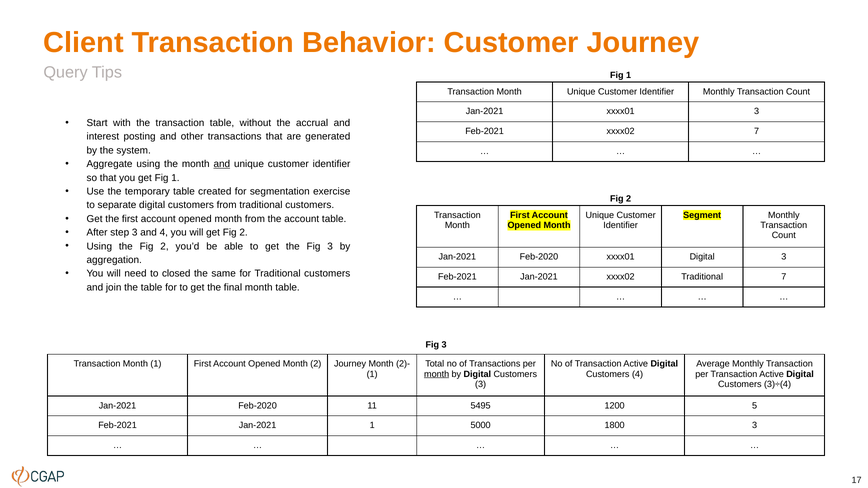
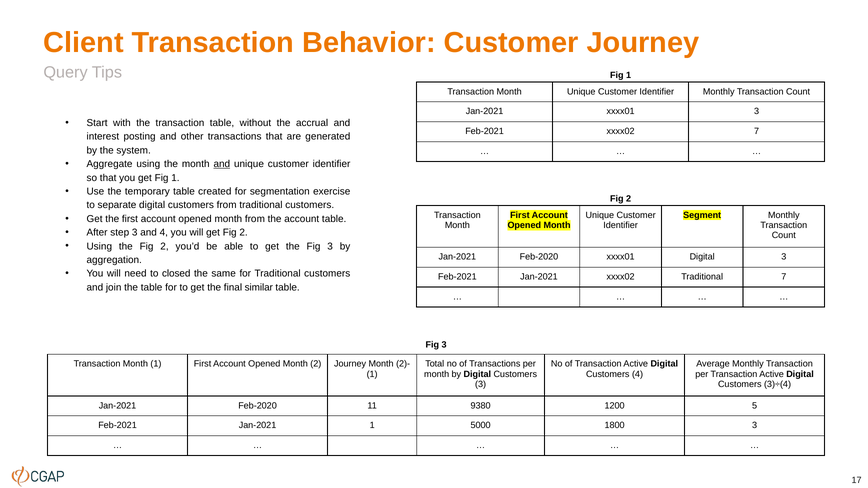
final month: month -> similar
month at (437, 374) underline: present -> none
5495: 5495 -> 9380
